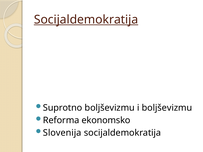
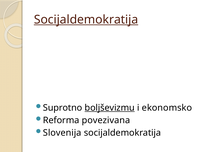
boljševizmu at (110, 108) underline: none -> present
i boljševizmu: boljševizmu -> ekonomsko
ekonomsko: ekonomsko -> povezivana
